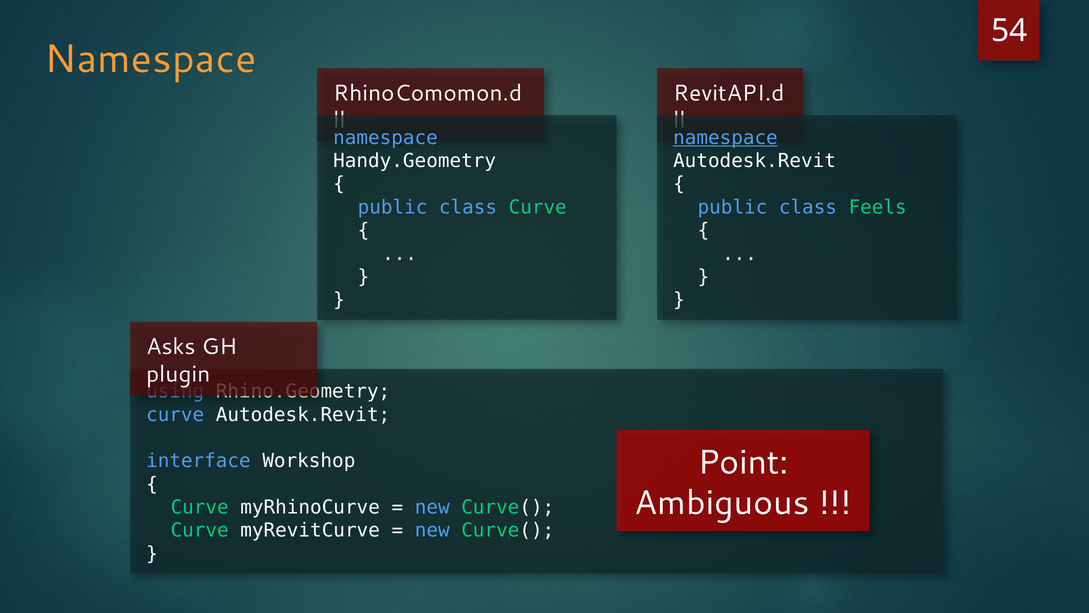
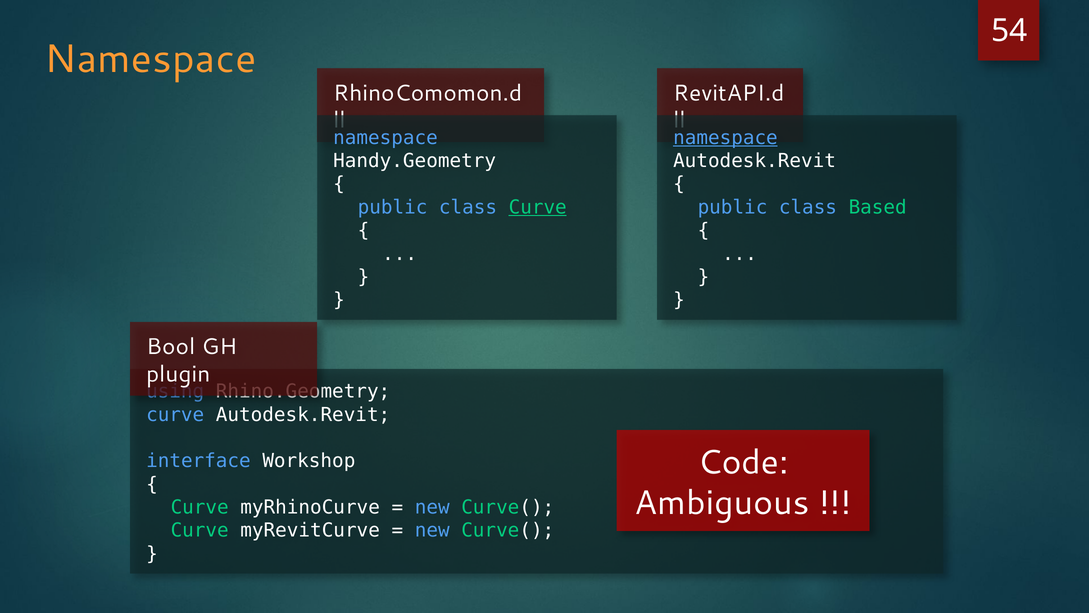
Curve at (538, 207) underline: none -> present
Feels: Feels -> Based
Asks: Asks -> Bool
Point: Point -> Code
